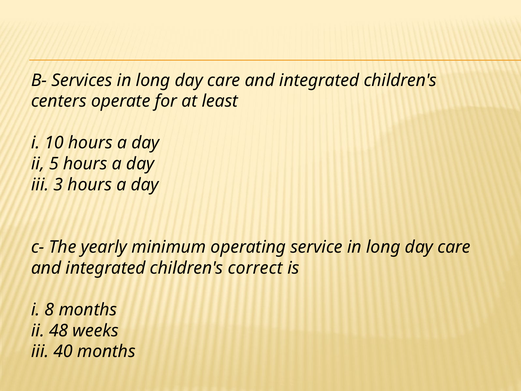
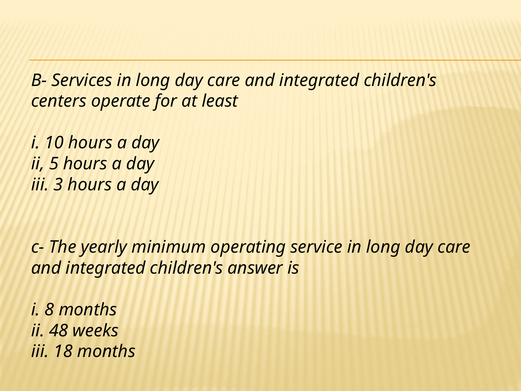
correct: correct -> answer
40: 40 -> 18
